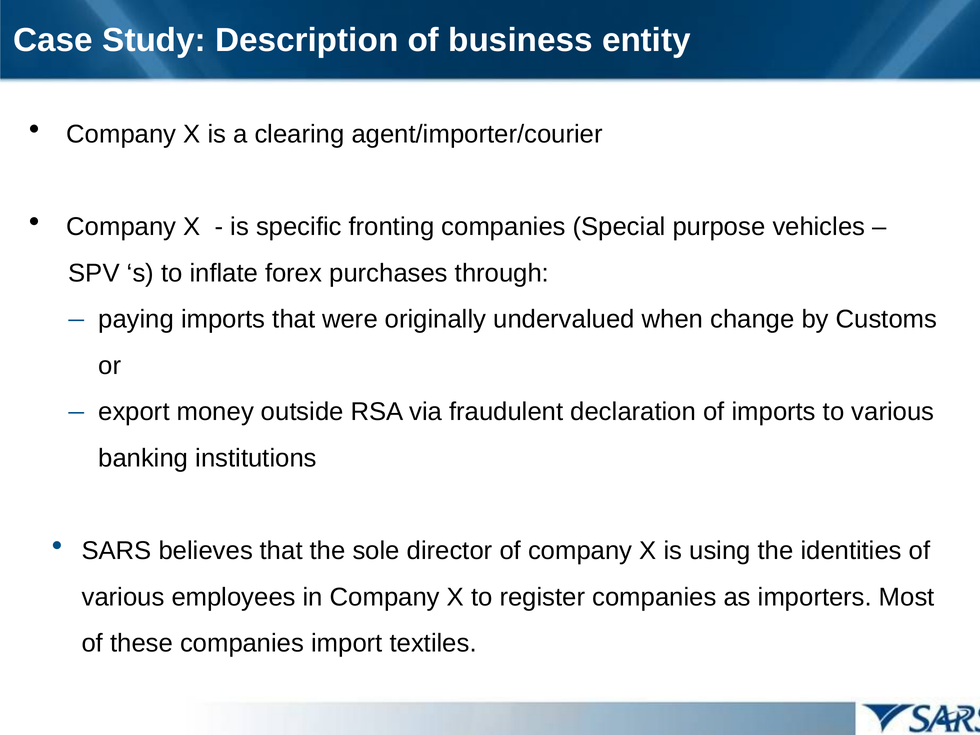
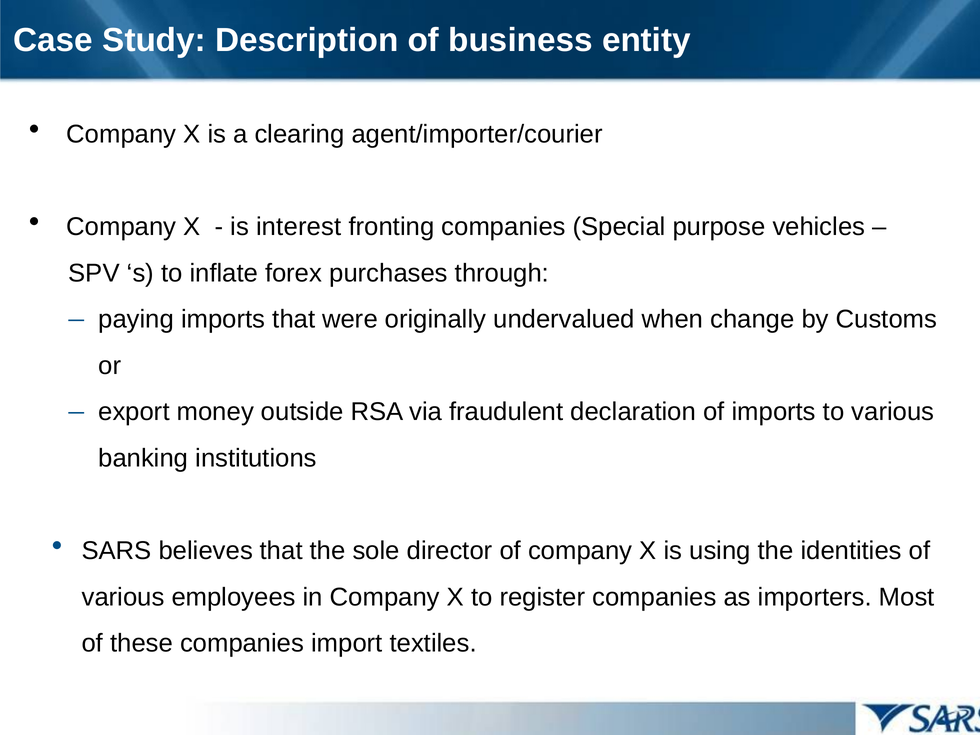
specific: specific -> interest
